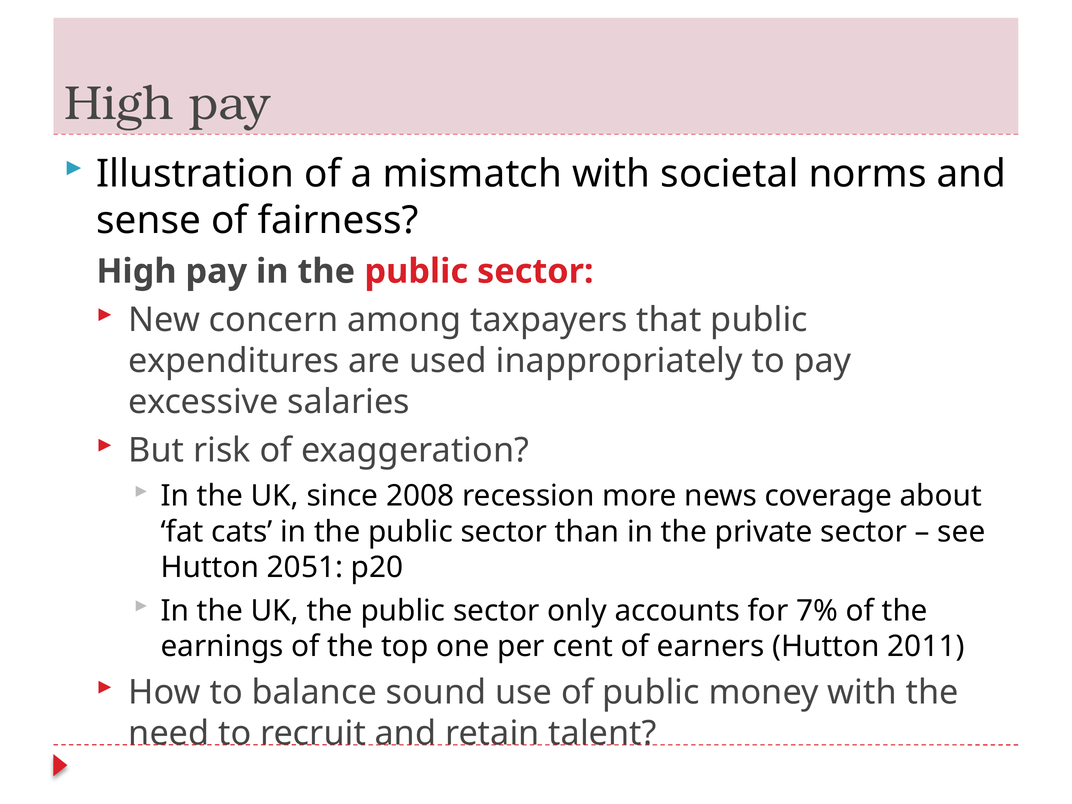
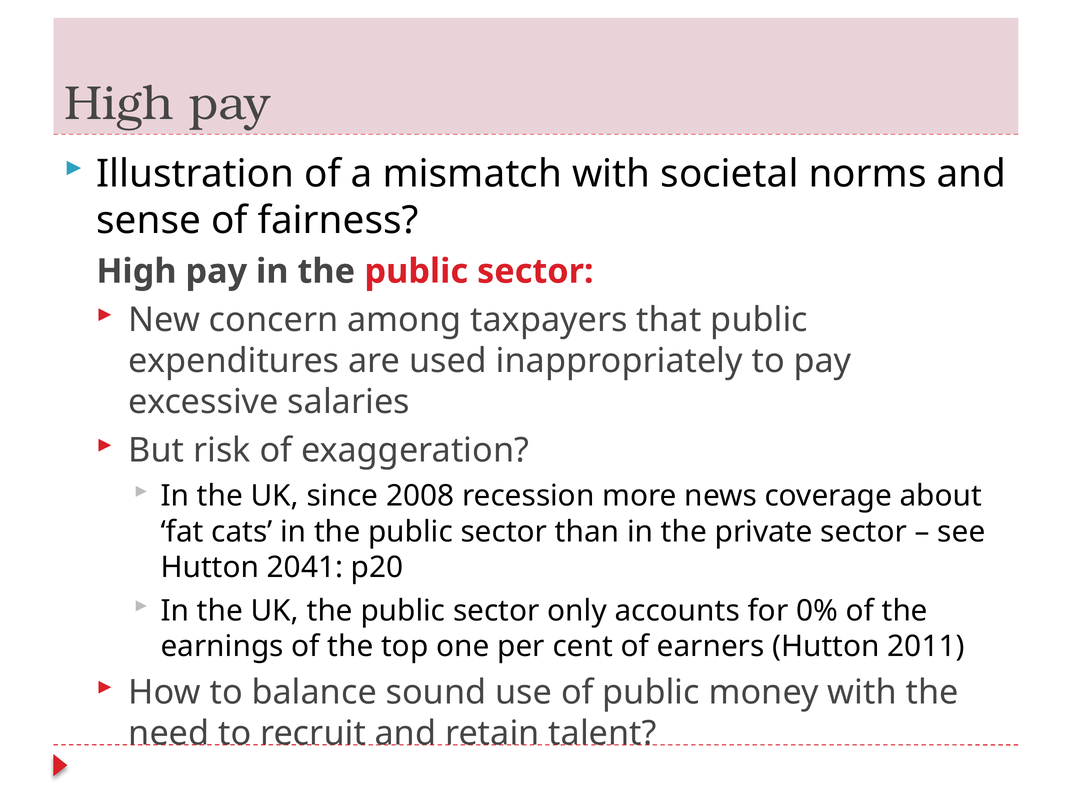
2051: 2051 -> 2041
7%: 7% -> 0%
